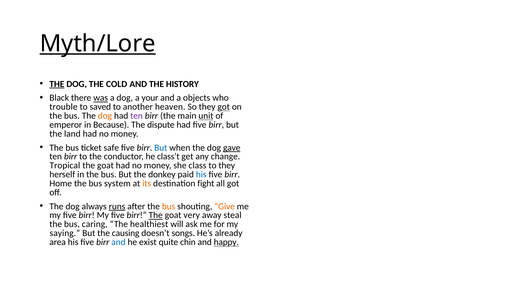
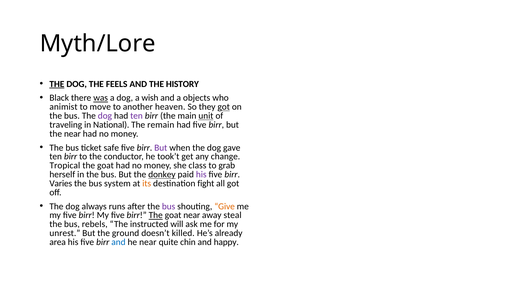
Myth/Lore underline: present -> none
COLD: COLD -> FEELS
your: your -> wish
trouble: trouble -> animist
saved: saved -> move
dog at (105, 116) colour: orange -> purple
emperor: emperor -> traveling
Because: Because -> National
dispute: dispute -> remain
the land: land -> near
But at (161, 148) colour: blue -> purple
gave underline: present -> none
class’t: class’t -> took’t
to they: they -> grab
donkey underline: none -> present
his at (201, 175) colour: blue -> purple
Home: Home -> Varies
runs underline: present -> none
bus at (169, 206) colour: orange -> purple
goat very: very -> near
caring: caring -> rebels
healthiest: healthiest -> instructed
saying: saying -> unrest
causing: causing -> ground
songs: songs -> killed
he exist: exist -> near
happy underline: present -> none
